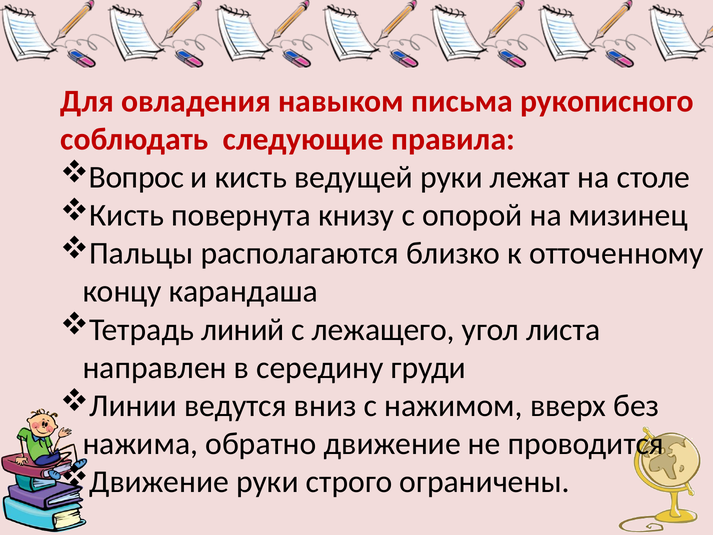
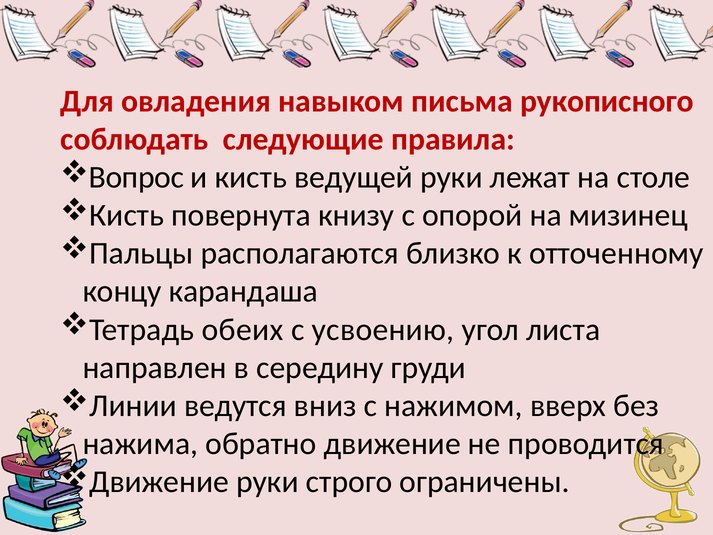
линий: линий -> обеих
лежащего: лежащего -> усвоению
